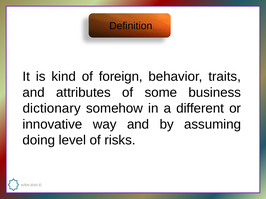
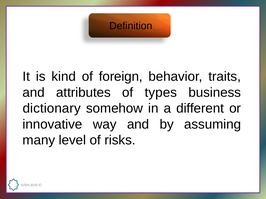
some: some -> types
doing: doing -> many
